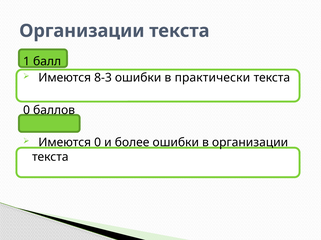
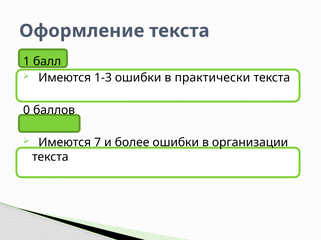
Организации at (82, 31): Организации -> Оформление
8-3: 8-3 -> 1-3
Имеются 0: 0 -> 7
